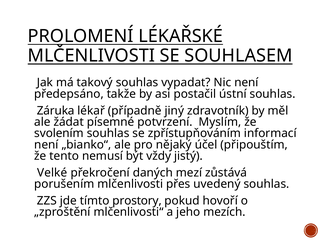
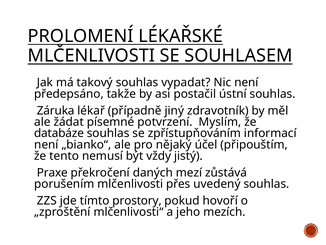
svolením: svolením -> databáze
Velké: Velké -> Praxe
